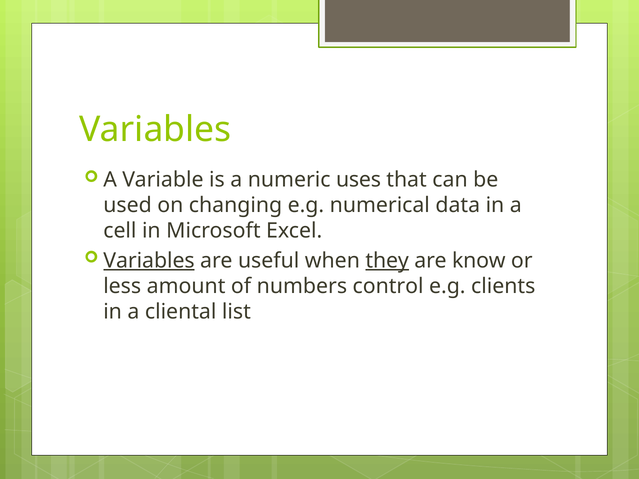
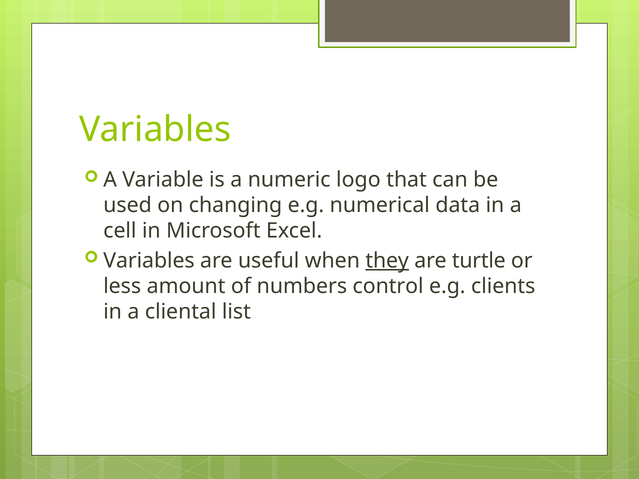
uses: uses -> logo
Variables at (149, 261) underline: present -> none
know: know -> turtle
